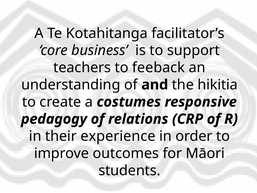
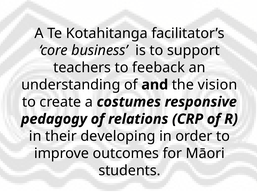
hikitia: hikitia -> vision
experience: experience -> developing
